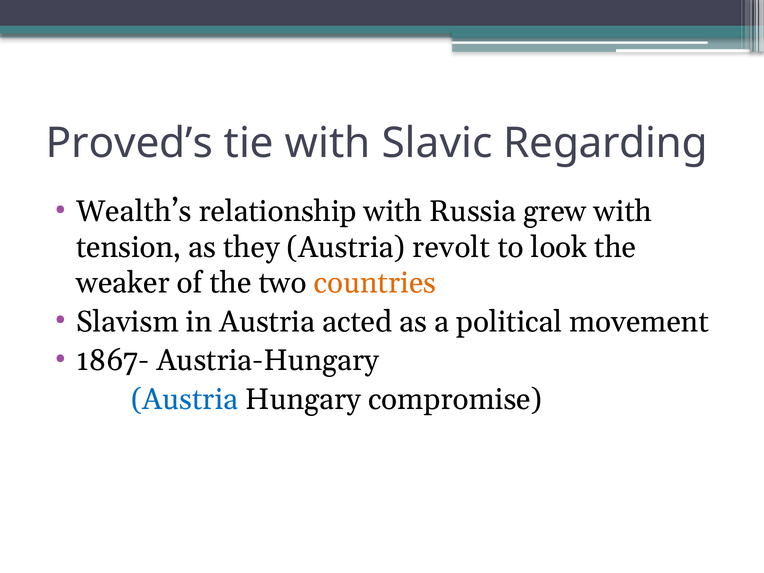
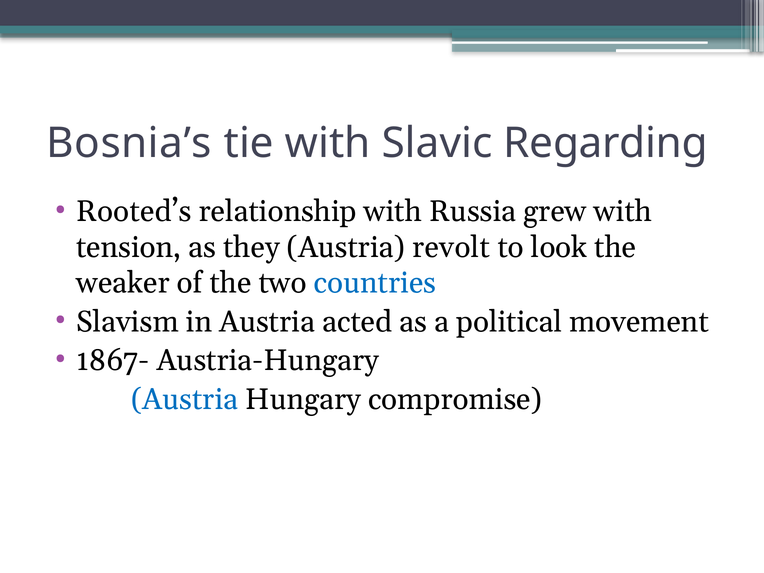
Proved’s: Proved’s -> Bosnia’s
Wealth’s: Wealth’s -> Rooted’s
countries colour: orange -> blue
